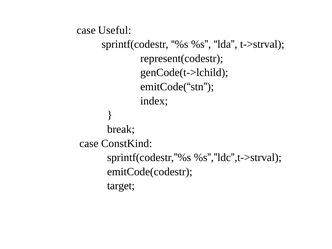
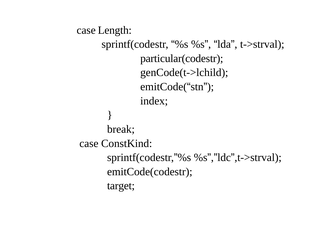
Useful: Useful -> Length
represent(codestr: represent(codestr -> particular(codestr
